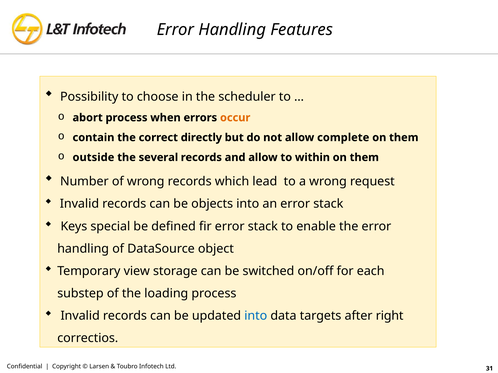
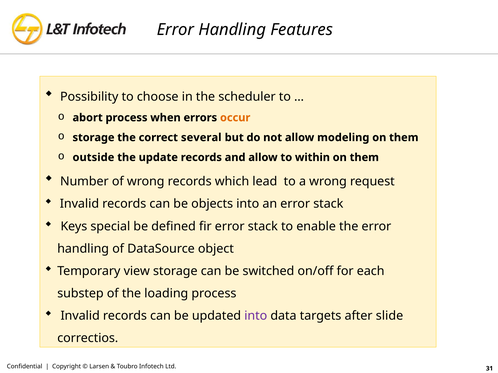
contain at (93, 138): contain -> storage
directly: directly -> several
complete: complete -> modeling
several: several -> update
into at (256, 316) colour: blue -> purple
right: right -> slide
